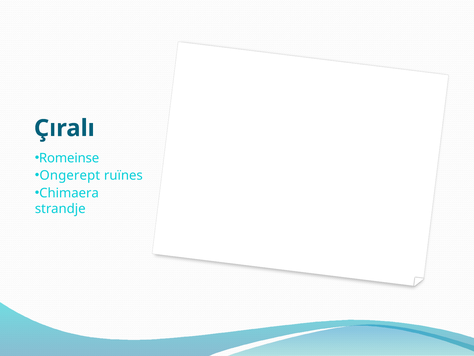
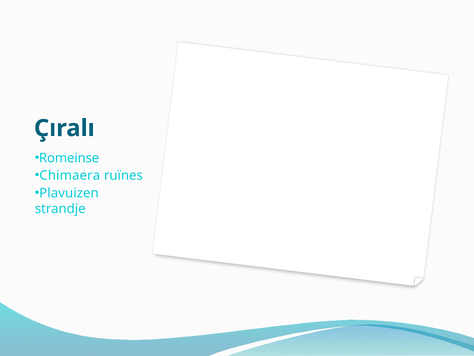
Ongerept: Ongerept -> Chimaera
Chimaera: Chimaera -> Plavuizen
